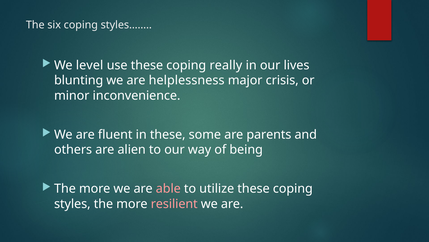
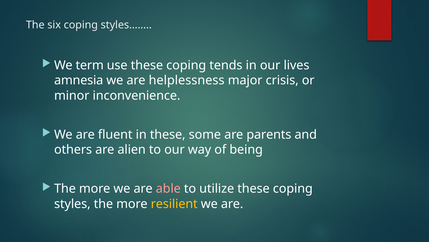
level: level -> term
really: really -> tends
blunting: blunting -> amnesia
resilient colour: pink -> yellow
